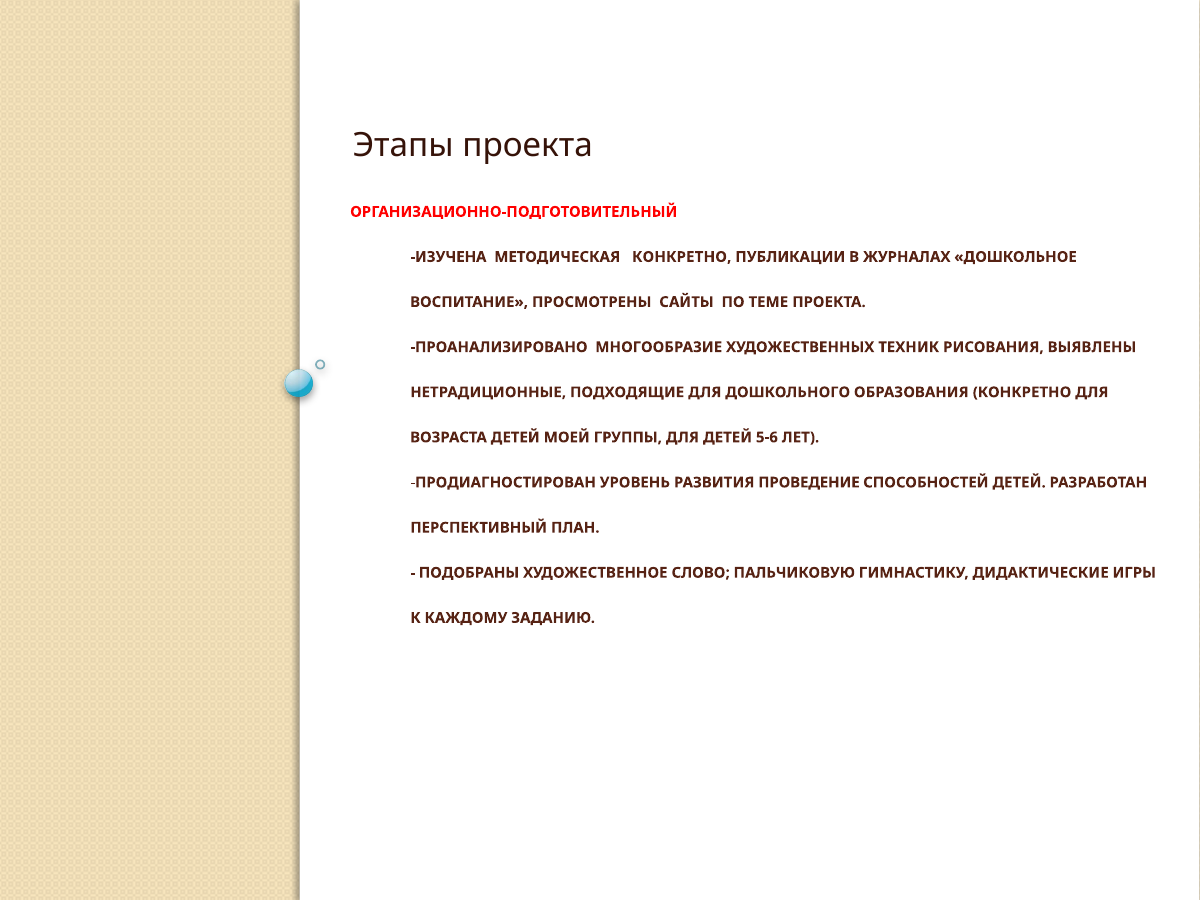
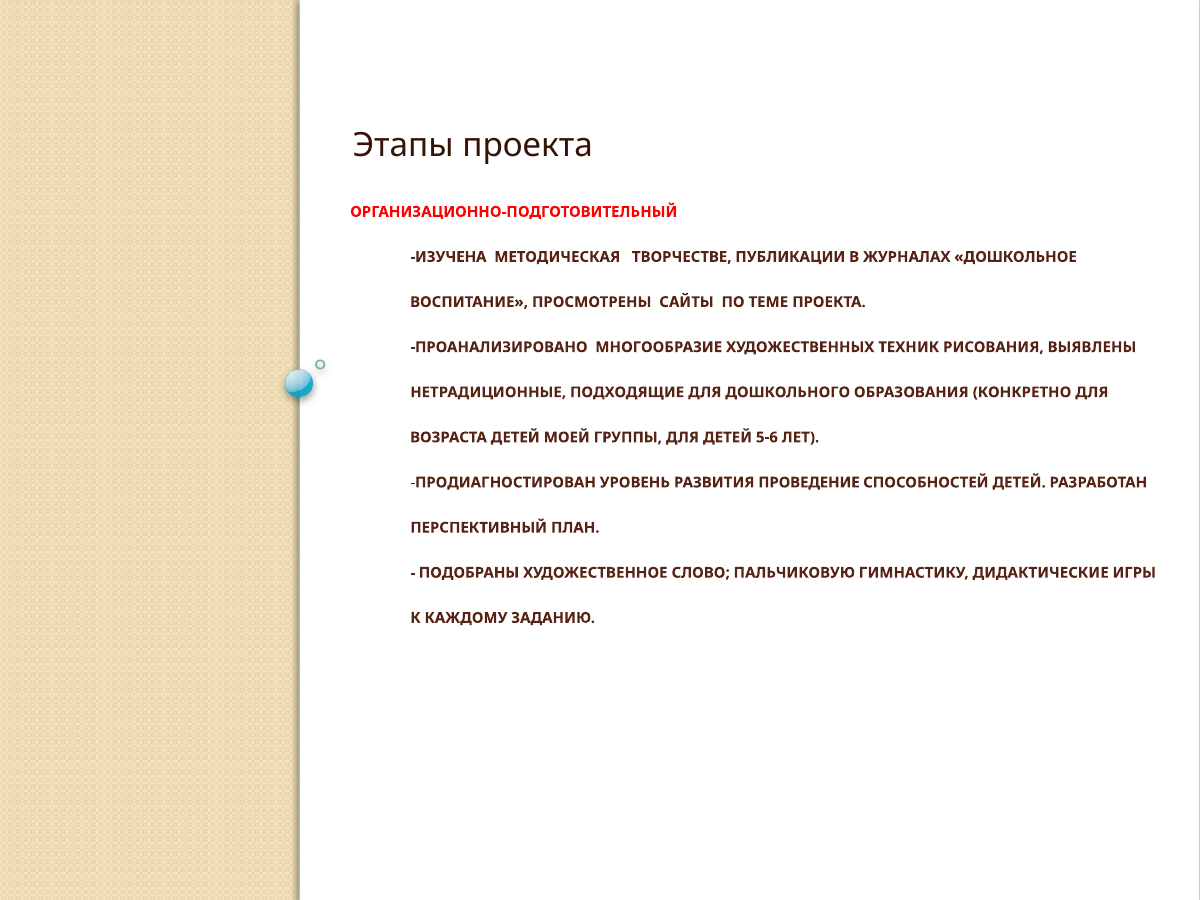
МЕТОДИЧЕСКАЯ КОНКРЕТНО: КОНКРЕТНО -> ТВОРЧЕСТВЕ
